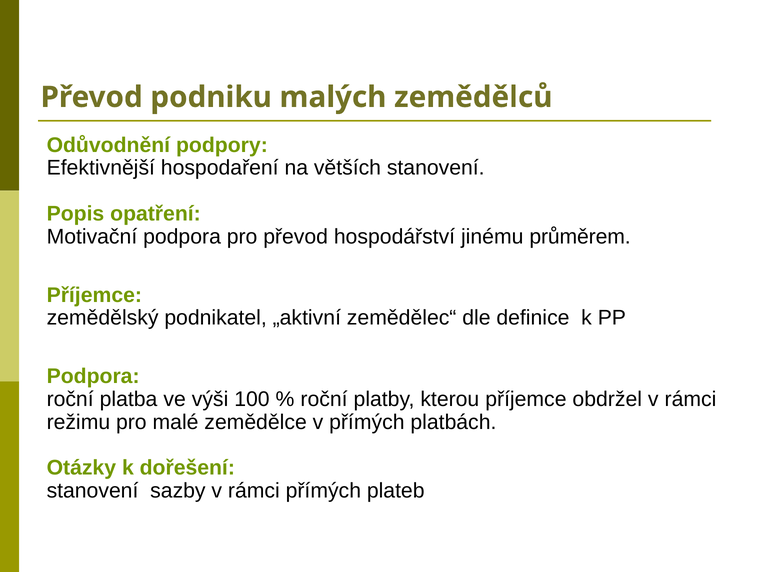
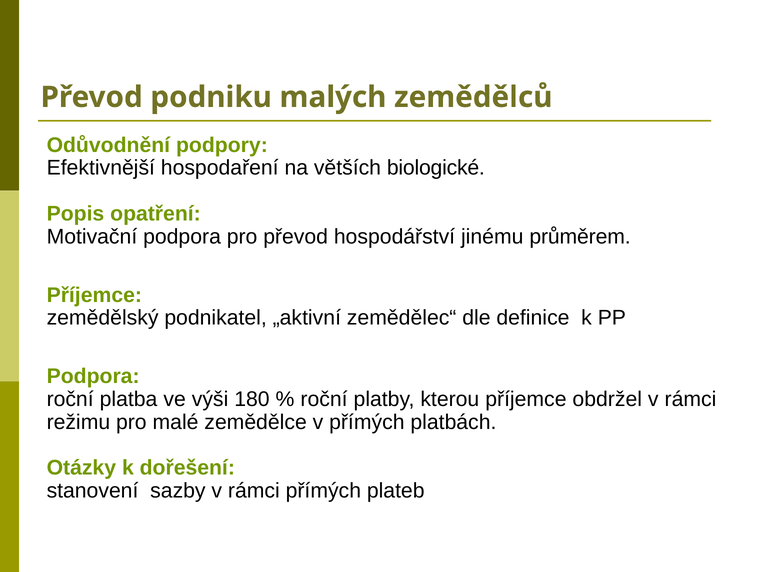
větších stanovení: stanovení -> biologické
100: 100 -> 180
